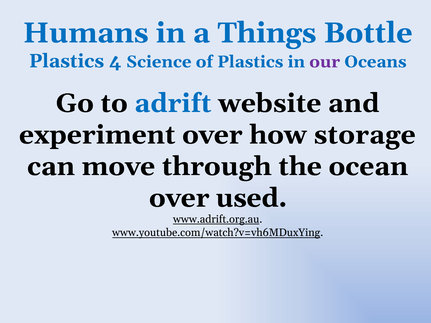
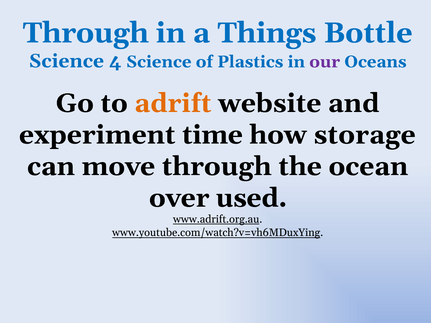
Humans at (86, 33): Humans -> Through
Plastics at (67, 61): Plastics -> Science
adrift colour: blue -> orange
experiment over: over -> time
